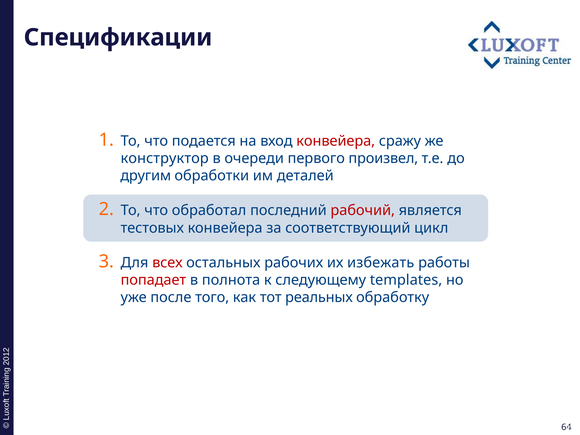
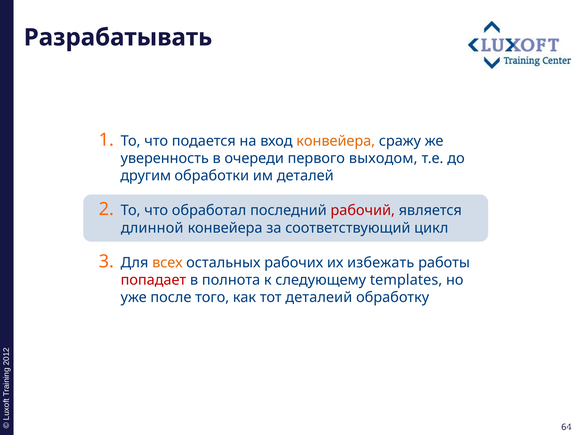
Спецификации: Спецификации -> Разрабатывать
конвейера at (336, 141) colour: red -> orange
конструктор: конструктор -> уверенность
произвел: произвел -> выходом
тестовых: тестовых -> длинной
всех colour: red -> orange
реальных: реальных -> деталеий
